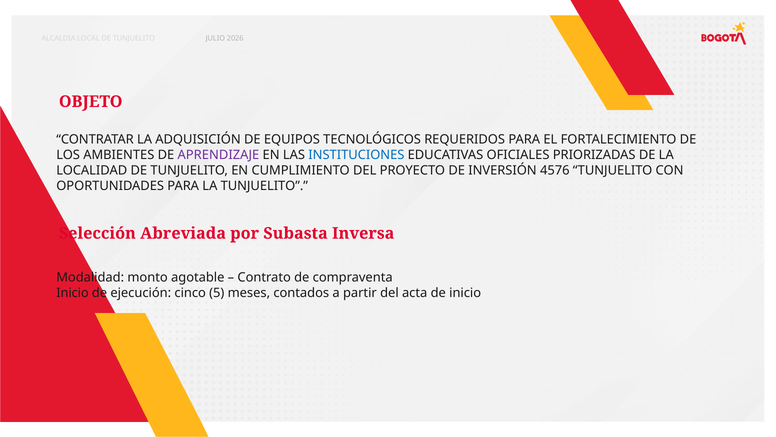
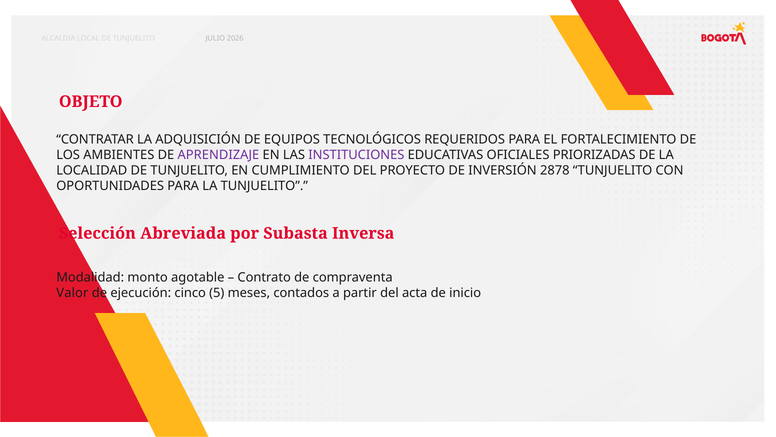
INSTITUCIONES colour: blue -> purple
4576: 4576 -> 2878
Inicio at (73, 293): Inicio -> Valor
